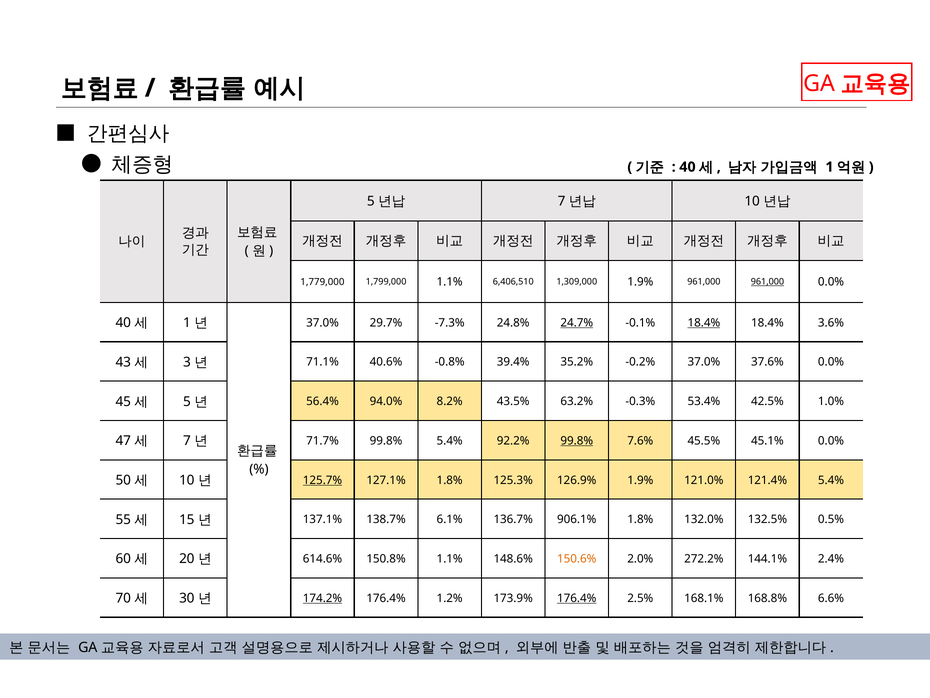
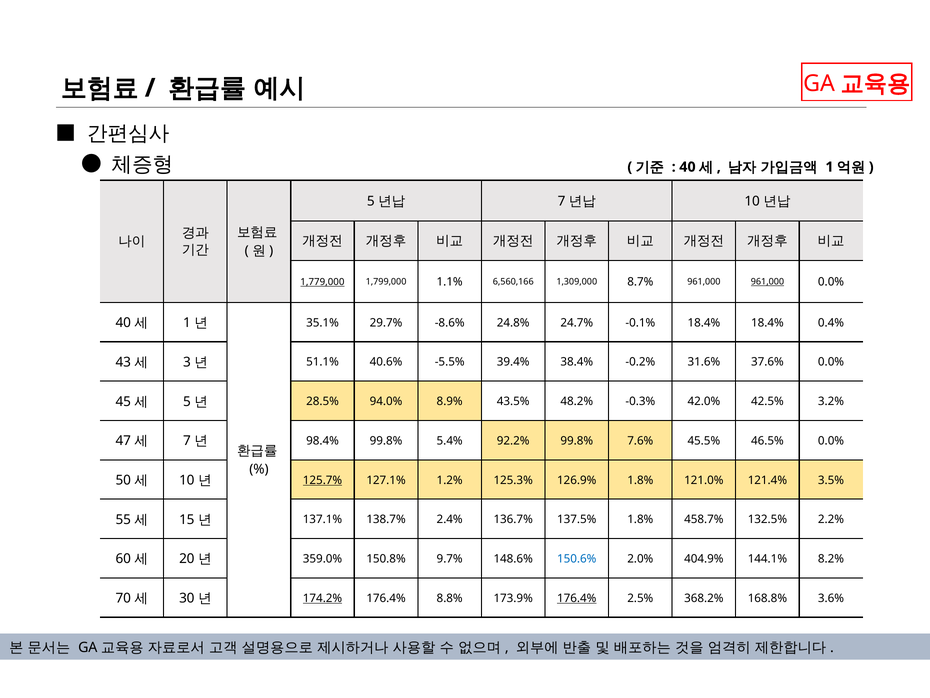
1,779,000 underline: none -> present
6,406,510: 6,406,510 -> 6,560,166
1,309,000 1.9%: 1.9% -> 8.7%
37.0% at (323, 323): 37.0% -> 35.1%
-7.3%: -7.3% -> -8.6%
24.7% underline: present -> none
18.4% at (704, 323) underline: present -> none
3.6%: 3.6% -> 0.4%
71.1%: 71.1% -> 51.1%
-0.8%: -0.8% -> -5.5%
35.2%: 35.2% -> 38.4%
-0.2% 37.0%: 37.0% -> 31.6%
56.4%: 56.4% -> 28.5%
8.2%: 8.2% -> 8.9%
63.2%: 63.2% -> 48.2%
53.4%: 53.4% -> 42.0%
1.0%: 1.0% -> 3.2%
71.7%: 71.7% -> 98.4%
99.8% at (577, 441) underline: present -> none
45.1%: 45.1% -> 46.5%
127.1% 1.8%: 1.8% -> 1.2%
126.9% 1.9%: 1.9% -> 1.8%
121.4% 5.4%: 5.4% -> 3.5%
6.1%: 6.1% -> 2.4%
906.1%: 906.1% -> 137.5%
132.0%: 132.0% -> 458.7%
0.5%: 0.5% -> 2.2%
614.6%: 614.6% -> 359.0%
150.8% 1.1%: 1.1% -> 9.7%
150.6% colour: orange -> blue
272.2%: 272.2% -> 404.9%
2.4%: 2.4% -> 8.2%
1.2%: 1.2% -> 8.8%
168.1%: 168.1% -> 368.2%
6.6%: 6.6% -> 3.6%
